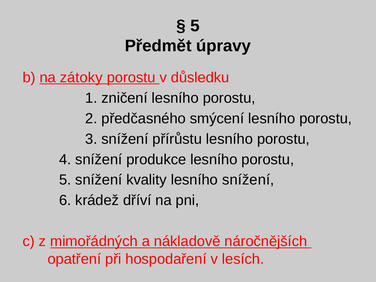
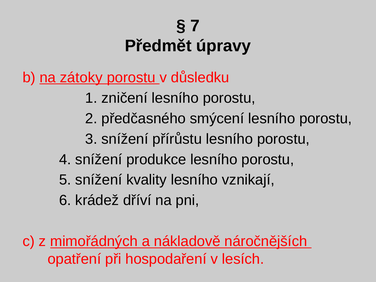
5 at (195, 26): 5 -> 7
lesního snížení: snížení -> vznikají
